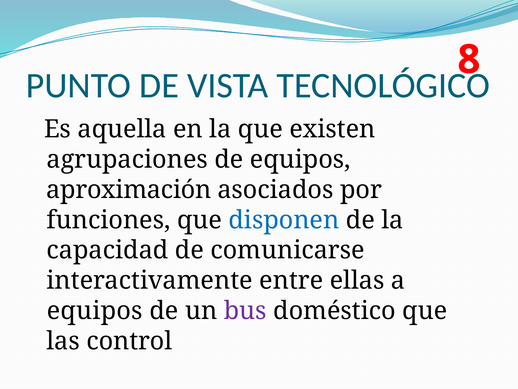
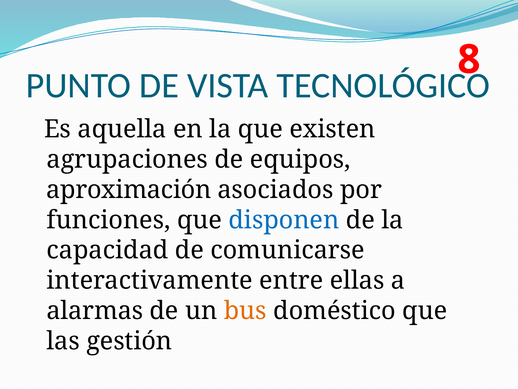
equipos at (95, 310): equipos -> alarmas
bus colour: purple -> orange
control: control -> gestión
